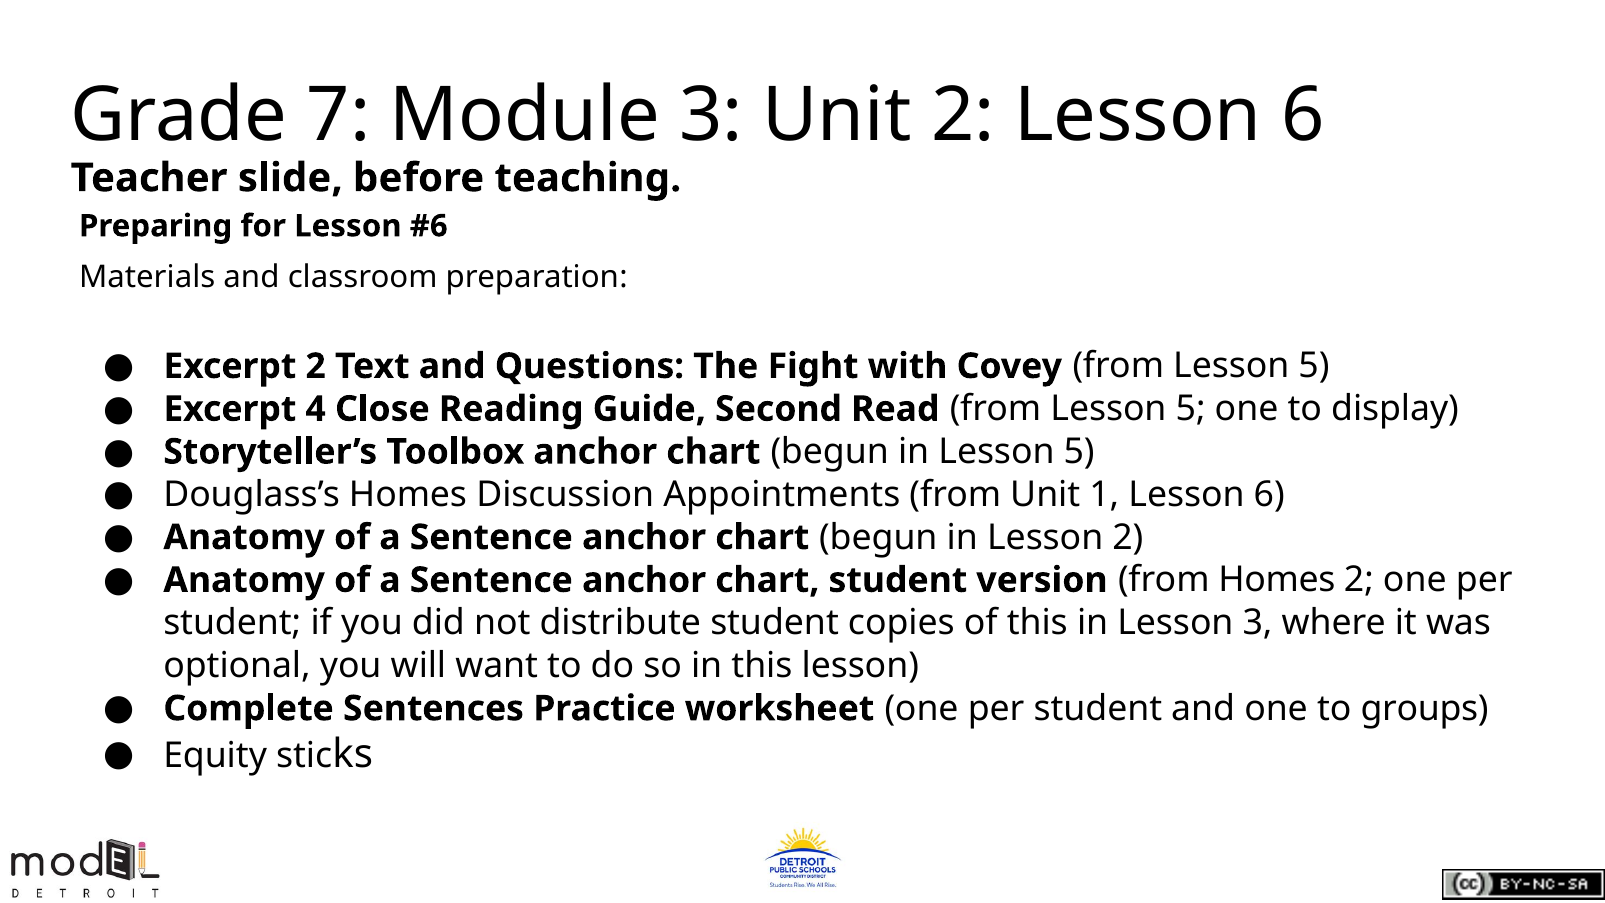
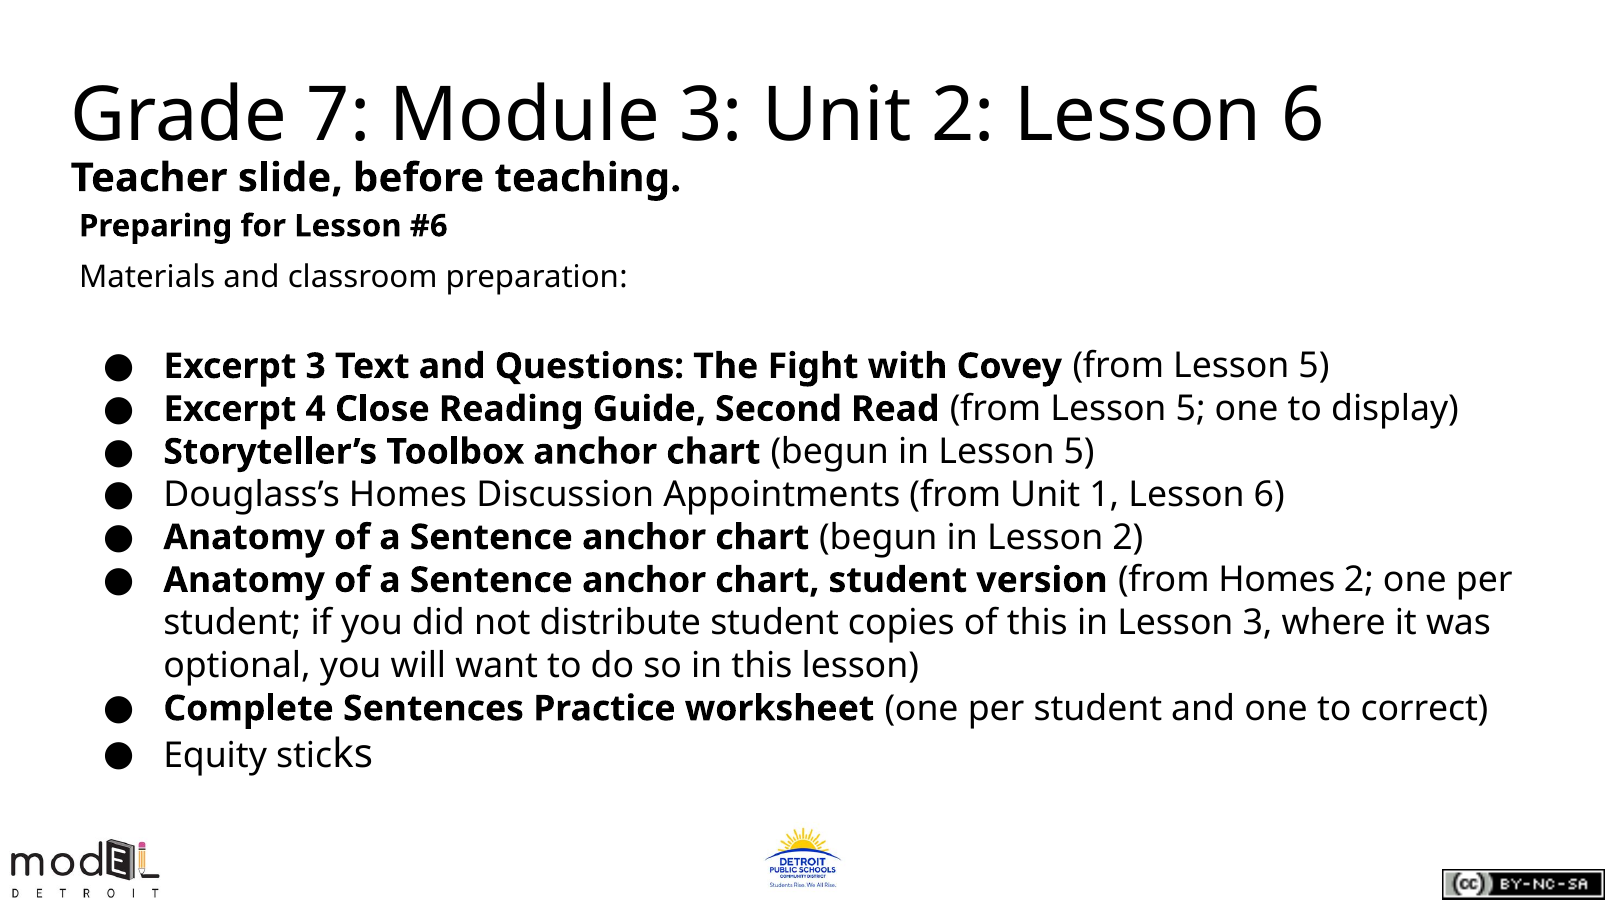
Excerpt 2: 2 -> 3
groups: groups -> correct
